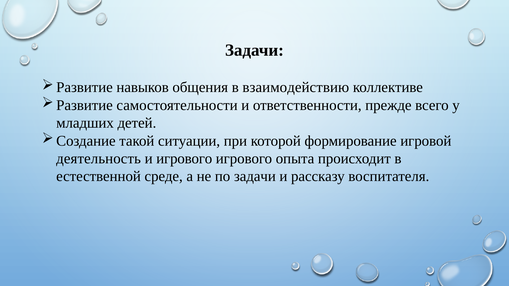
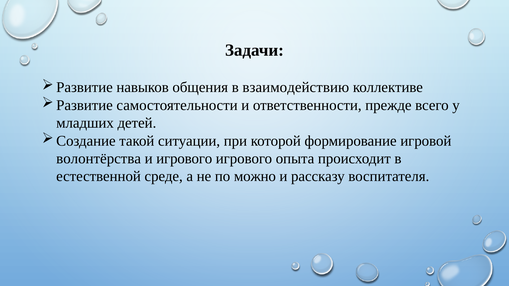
деятельность: деятельность -> волонтёрства
по задачи: задачи -> можно
